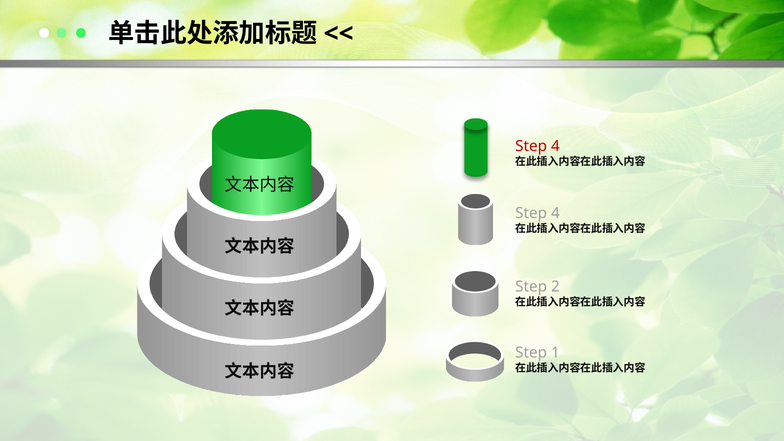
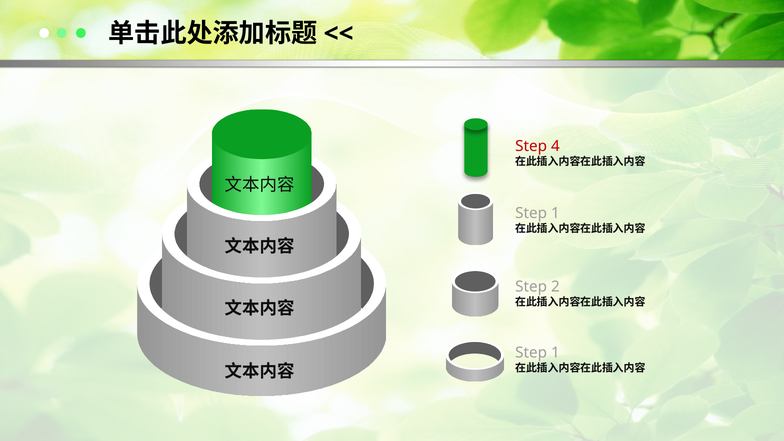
4 at (555, 213): 4 -> 1
